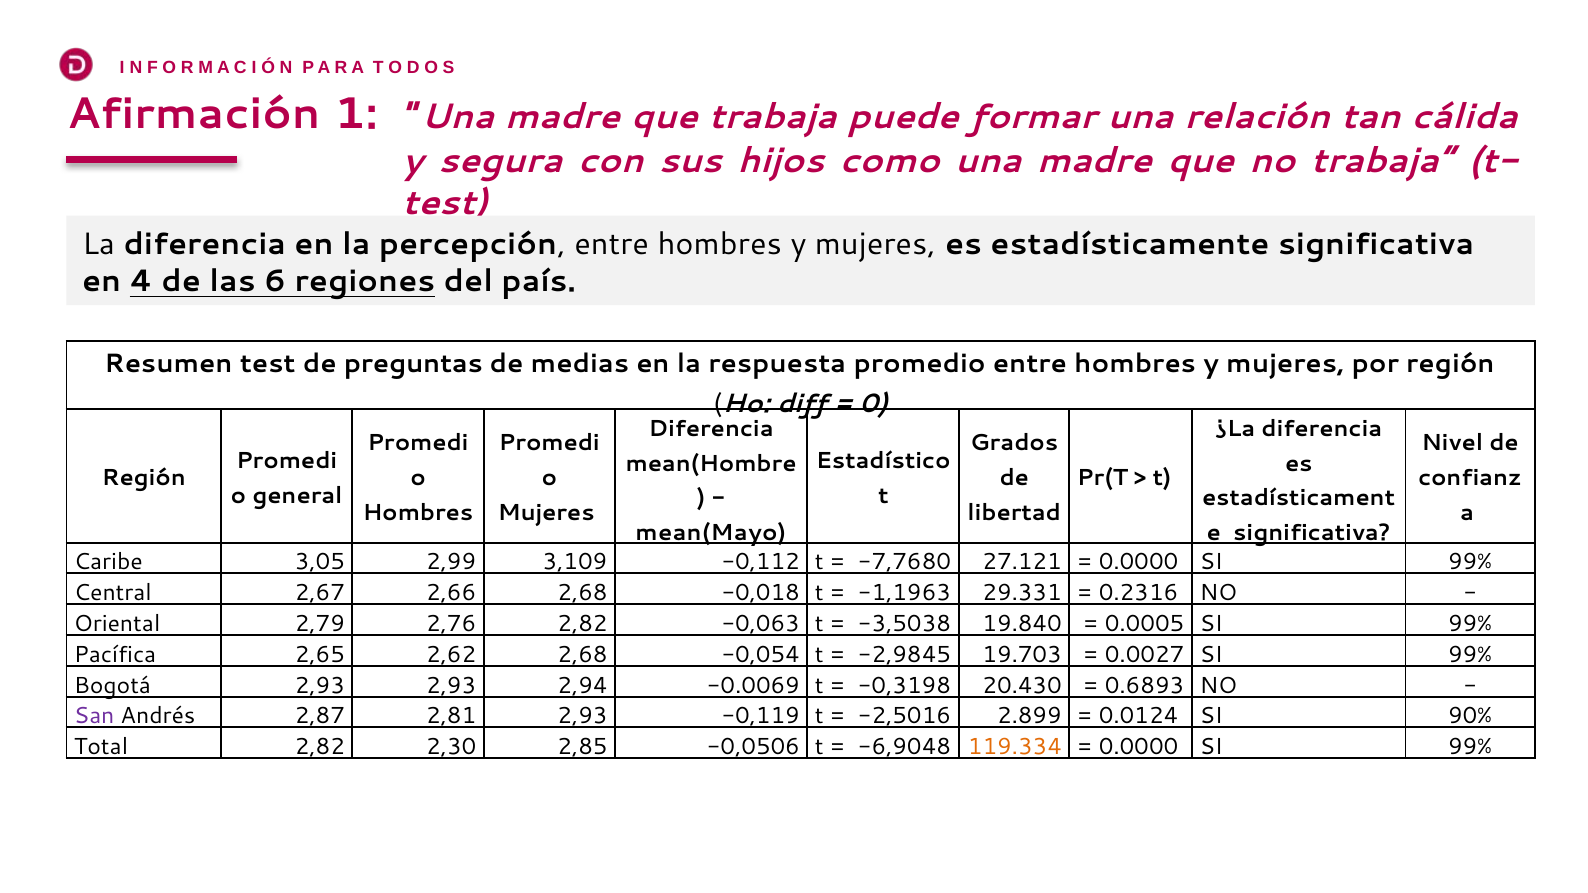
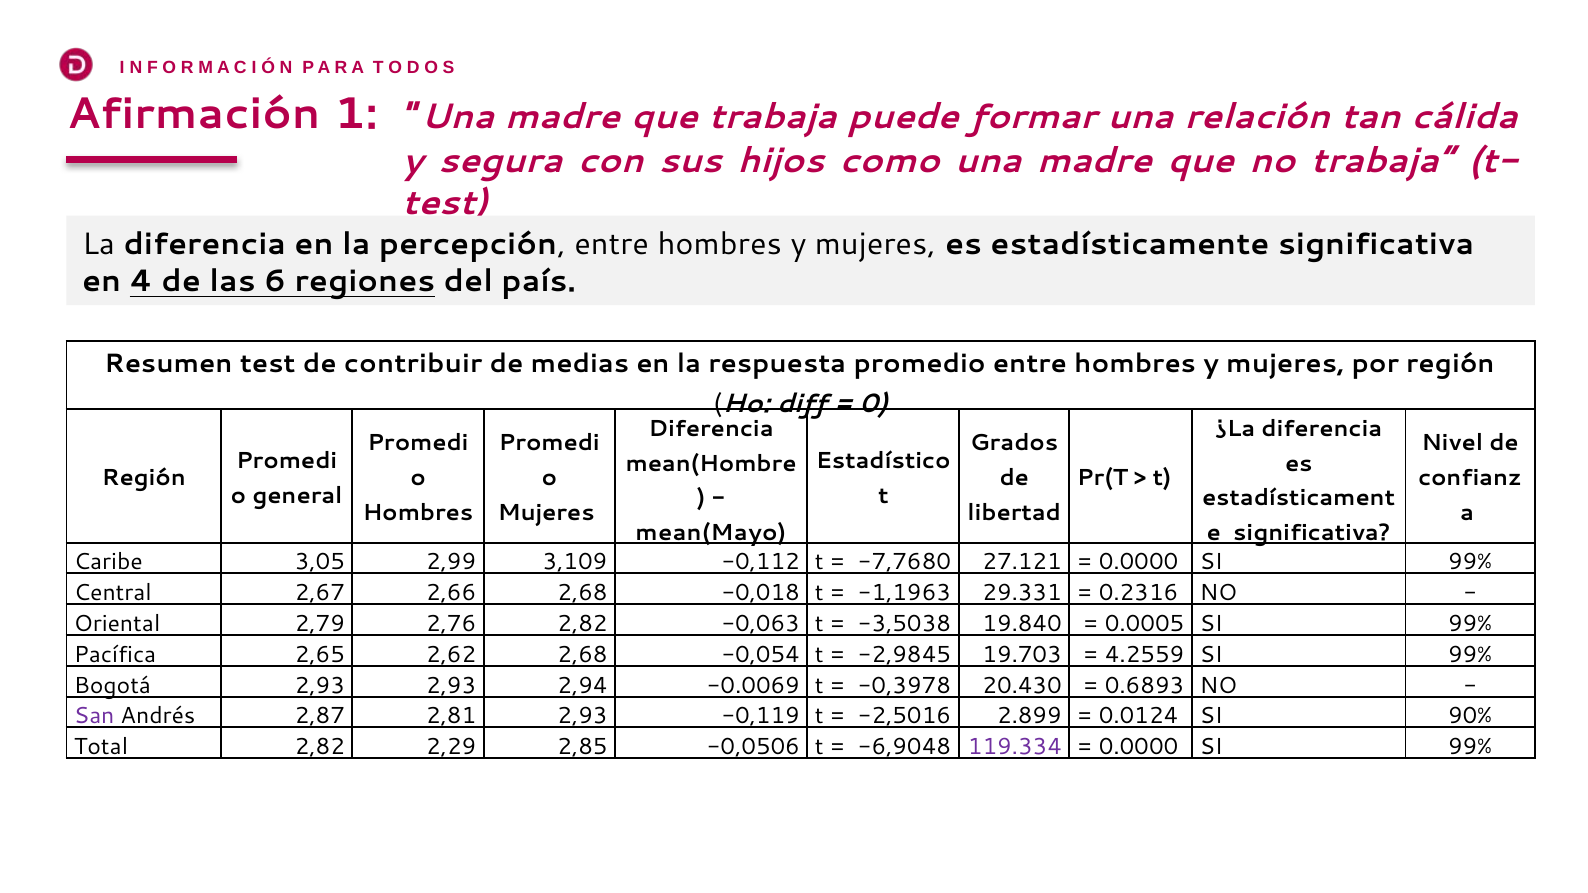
preguntas: preguntas -> contribuir
0.0027: 0.0027 -> 4.2559
-0,3198: -0,3198 -> -0,3978
2,30: 2,30 -> 2,29
119.334 colour: orange -> purple
